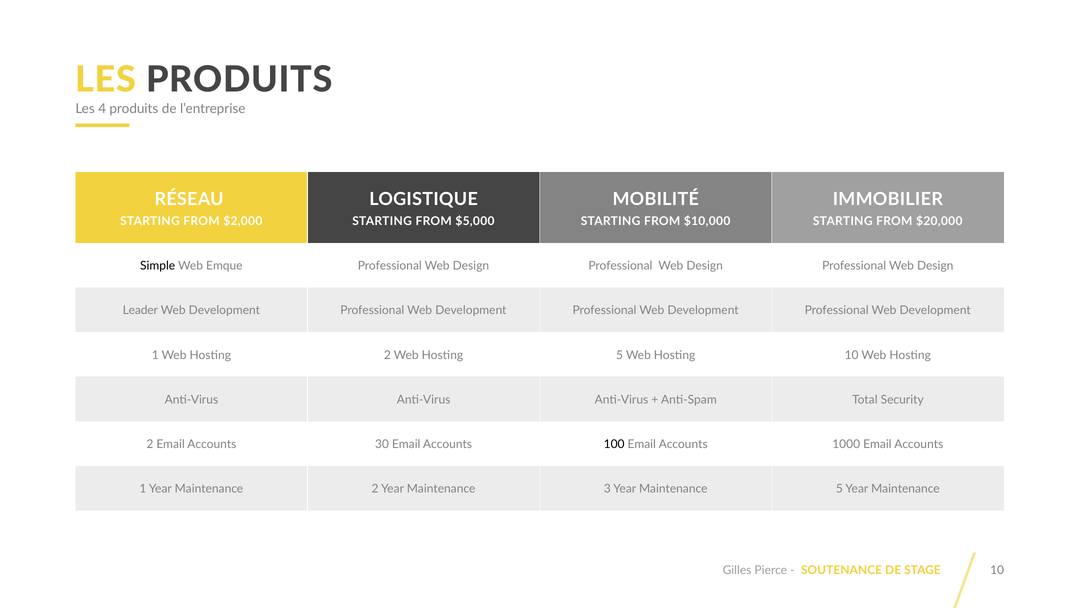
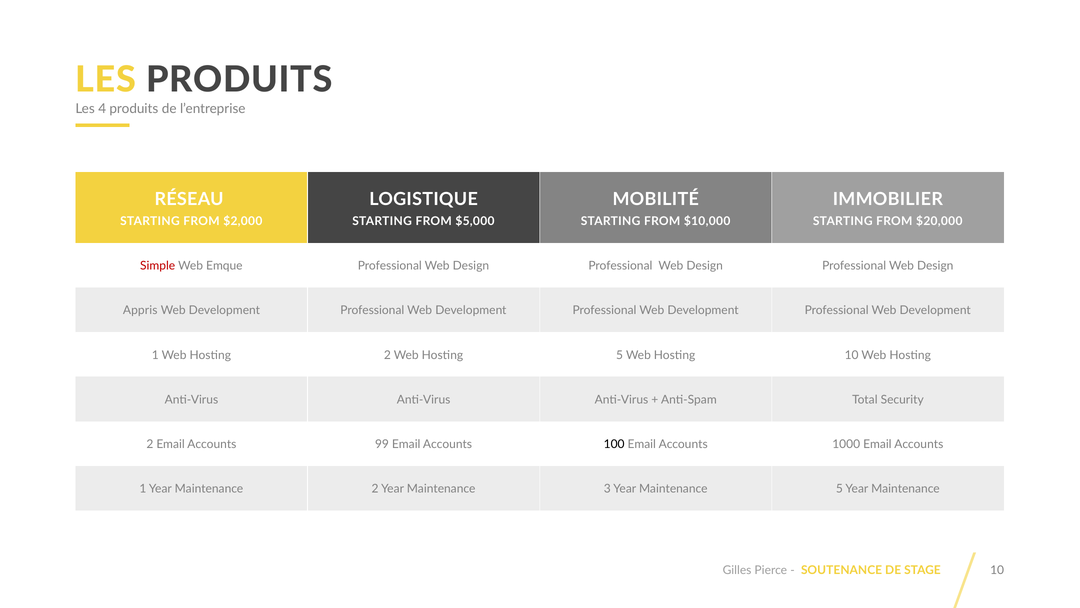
Simple colour: black -> red
Leader: Leader -> Appris
30: 30 -> 99
